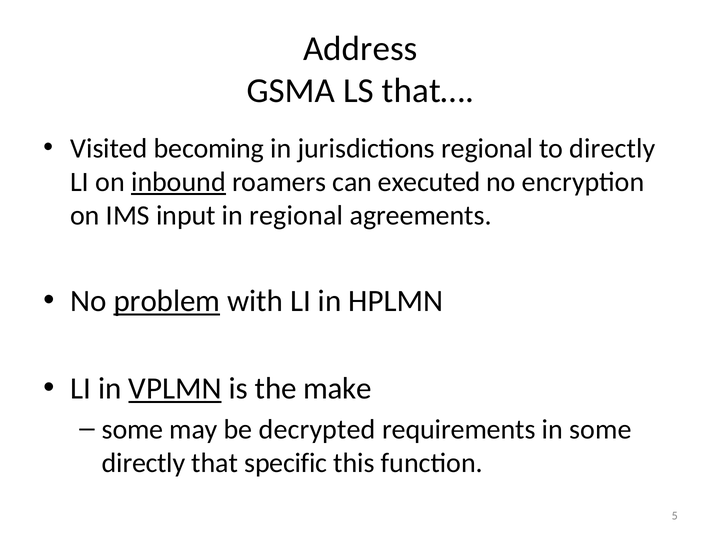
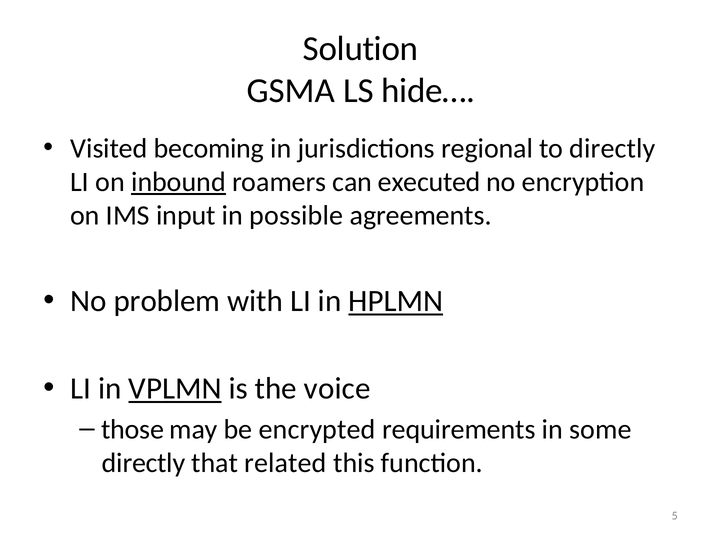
Address: Address -> Solution
that…: that… -> hide…
in regional: regional -> possible
problem underline: present -> none
HPLMN underline: none -> present
make: make -> voice
some at (133, 430): some -> those
decrypted: decrypted -> encrypted
specific: specific -> related
